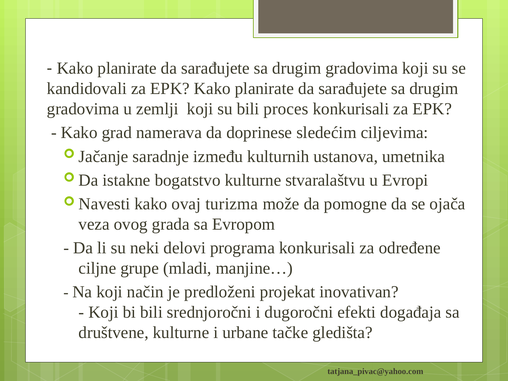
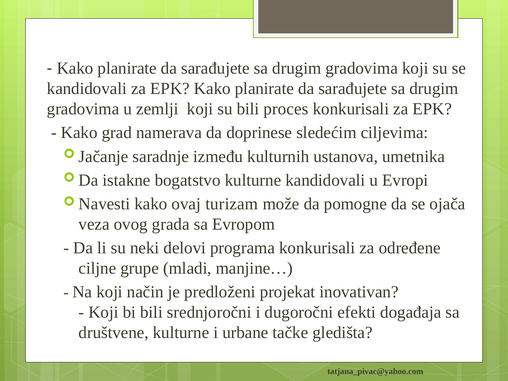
kulturne stvaralaštvu: stvaralaštvu -> kandidovali
turizma: turizma -> turizam
